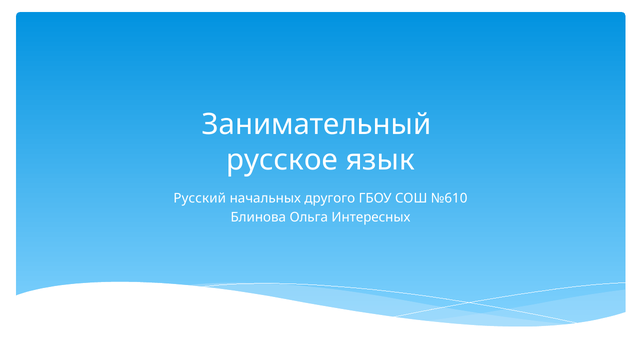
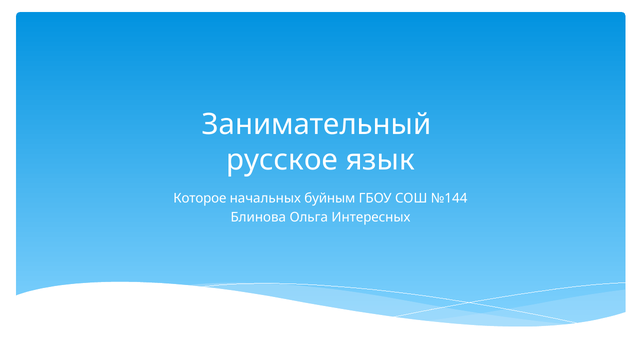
Русский: Русский -> Которое
другого: другого -> буйным
№610: №610 -> №144
